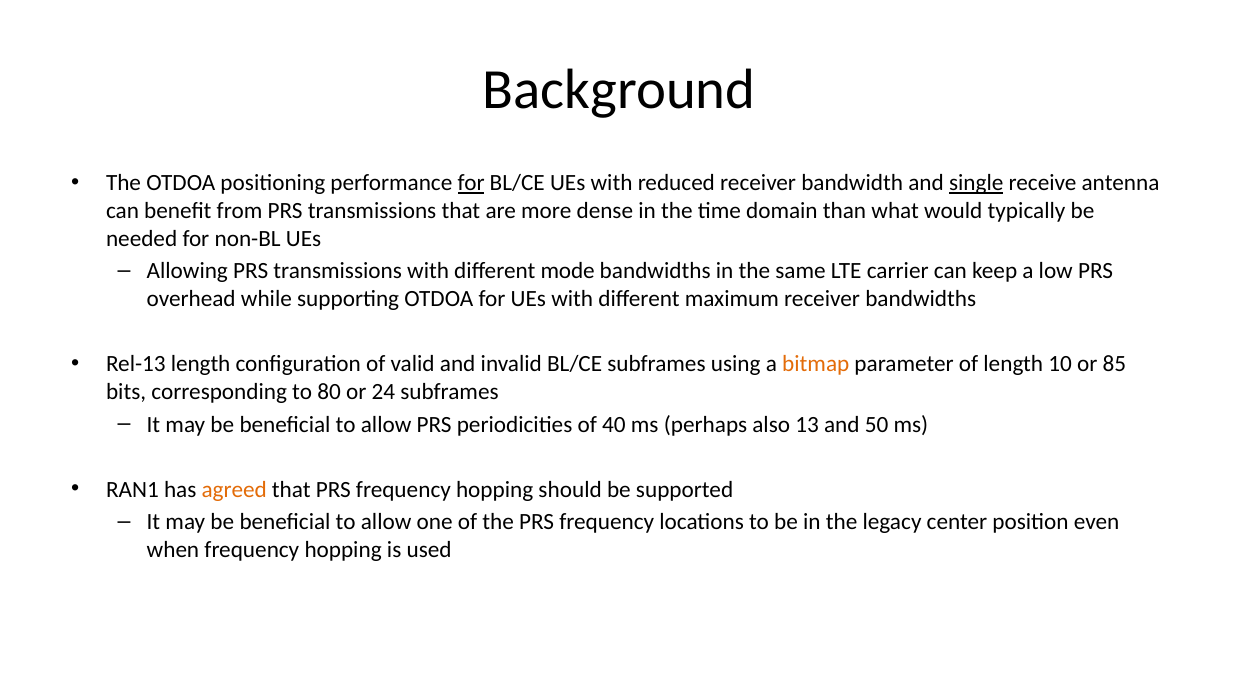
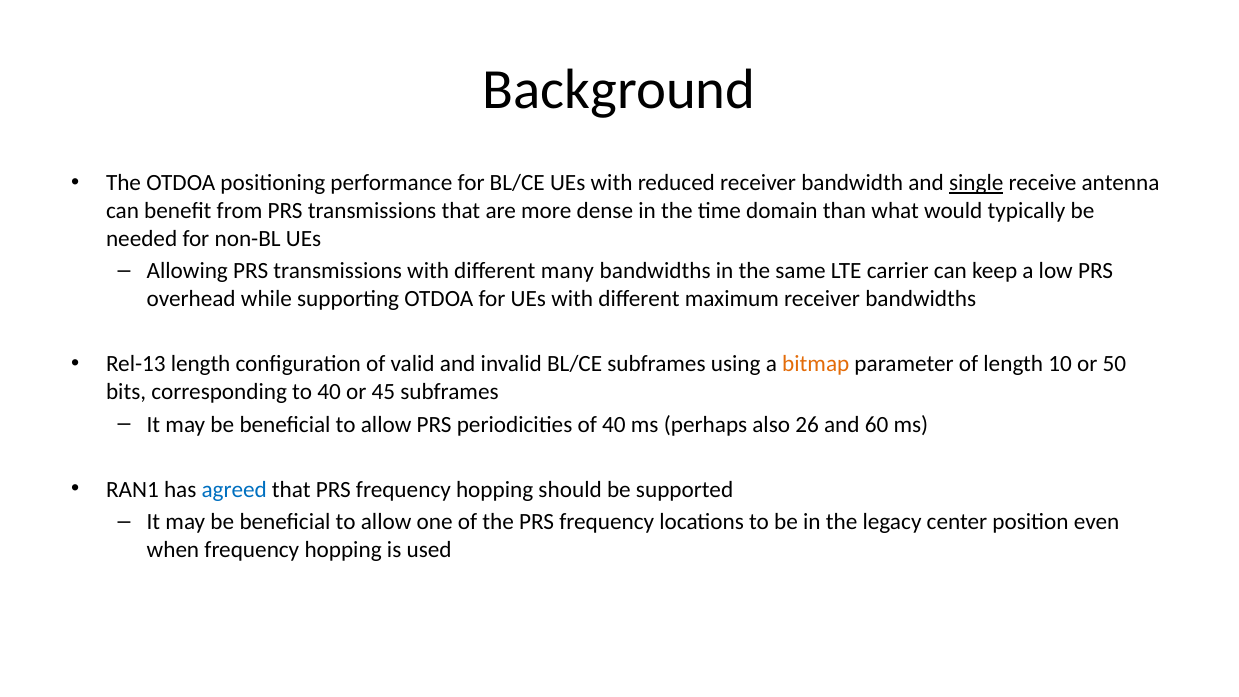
for at (471, 183) underline: present -> none
mode: mode -> many
85: 85 -> 50
to 80: 80 -> 40
24: 24 -> 45
13: 13 -> 26
50: 50 -> 60
agreed colour: orange -> blue
